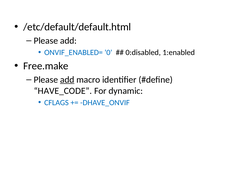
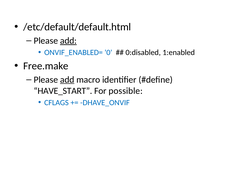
add at (68, 41) underline: none -> present
HAVE_CODE: HAVE_CODE -> HAVE_START
dynamic: dynamic -> possible
